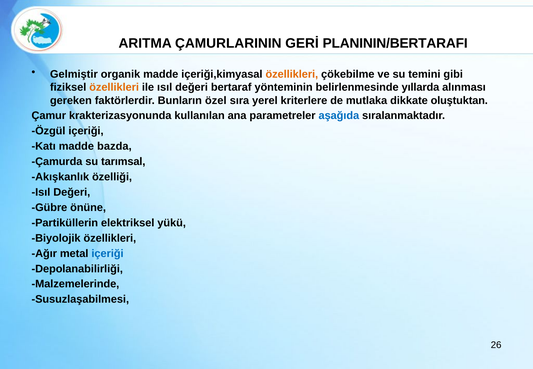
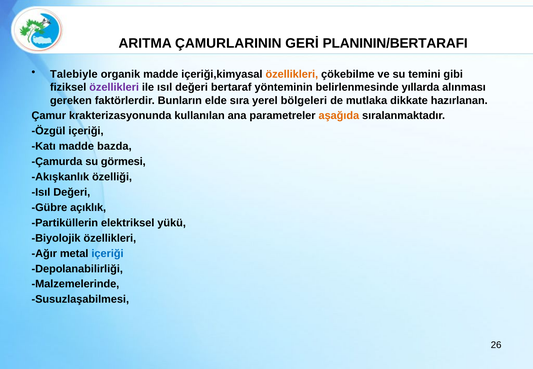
Gelmiştir: Gelmiştir -> Talebiyle
özellikleri at (114, 87) colour: orange -> purple
özel: özel -> elde
kriterlere: kriterlere -> bölgeleri
oluştuktan: oluştuktan -> hazırlanan
aşağıda colour: blue -> orange
tarımsal: tarımsal -> görmesi
önüne: önüne -> açıklık
